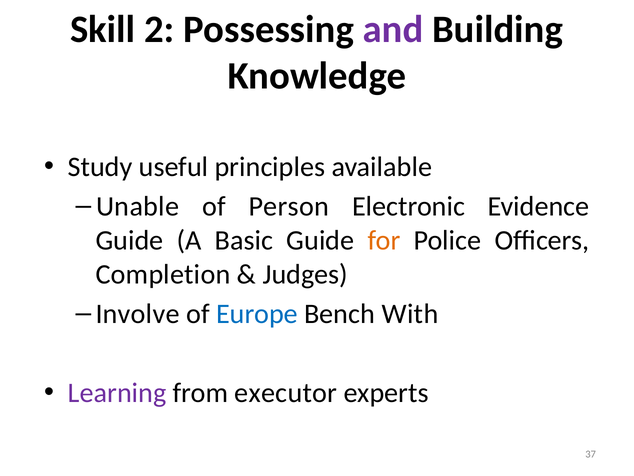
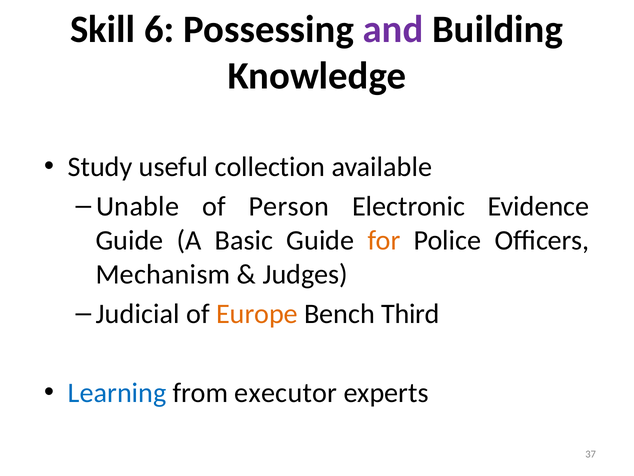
2: 2 -> 6
principles: principles -> collection
Completion: Completion -> Mechanism
Involve: Involve -> Judicial
Europe colour: blue -> orange
With: With -> Third
Learning colour: purple -> blue
